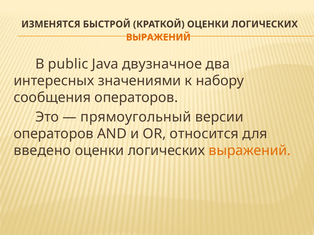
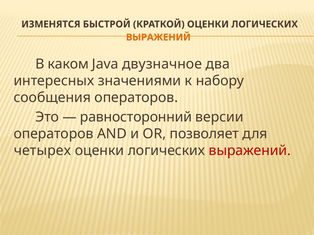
public: public -> каком
прямоугольный: прямоугольный -> равносторонний
относится: относится -> позволяет
введено: введено -> четырех
выражений at (250, 151) colour: orange -> red
